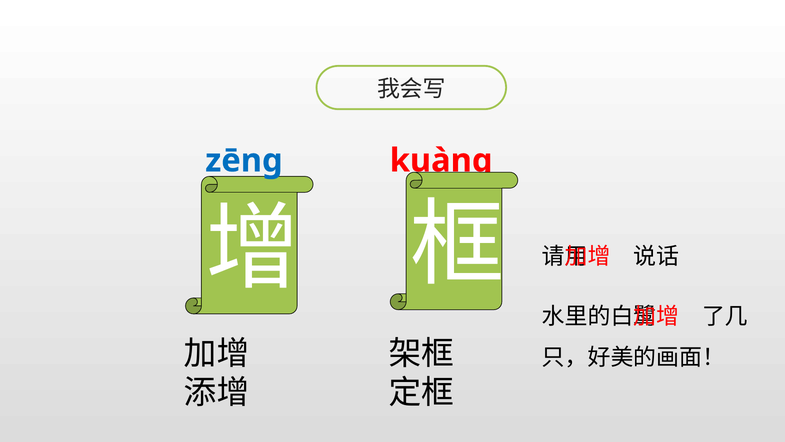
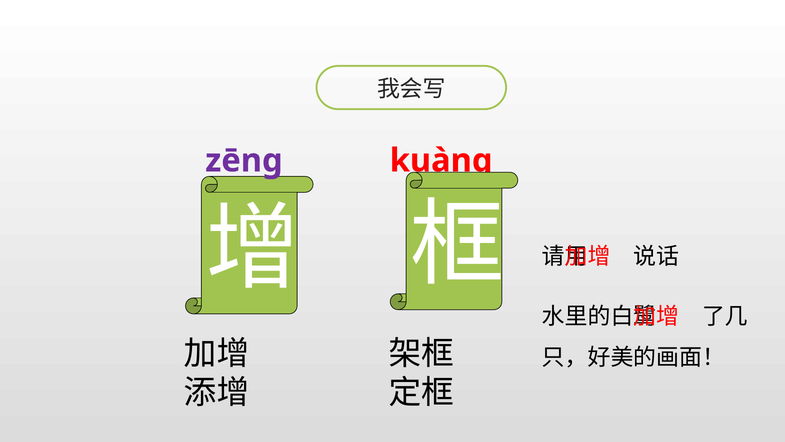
zēng colour: blue -> purple
